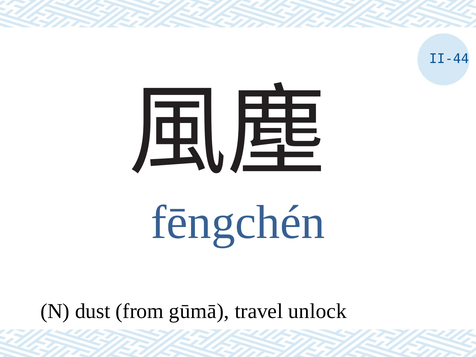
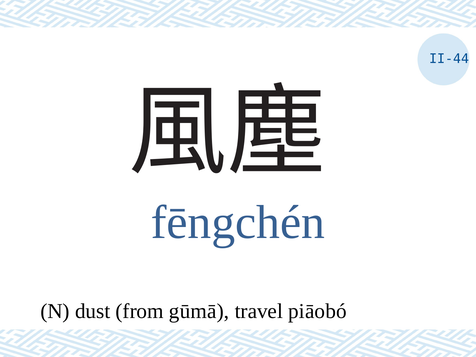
unlock: unlock -> piāobó
